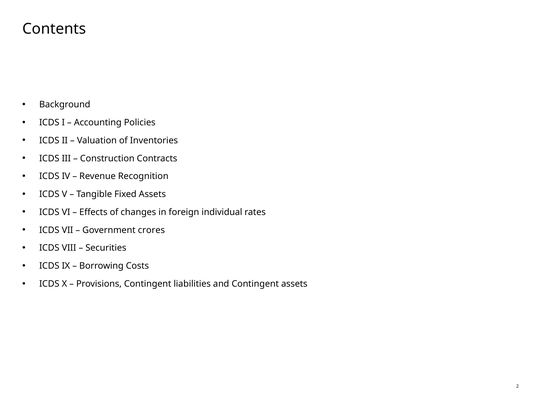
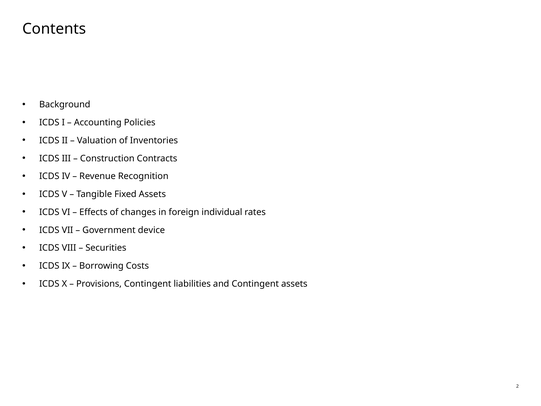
crores: crores -> device
